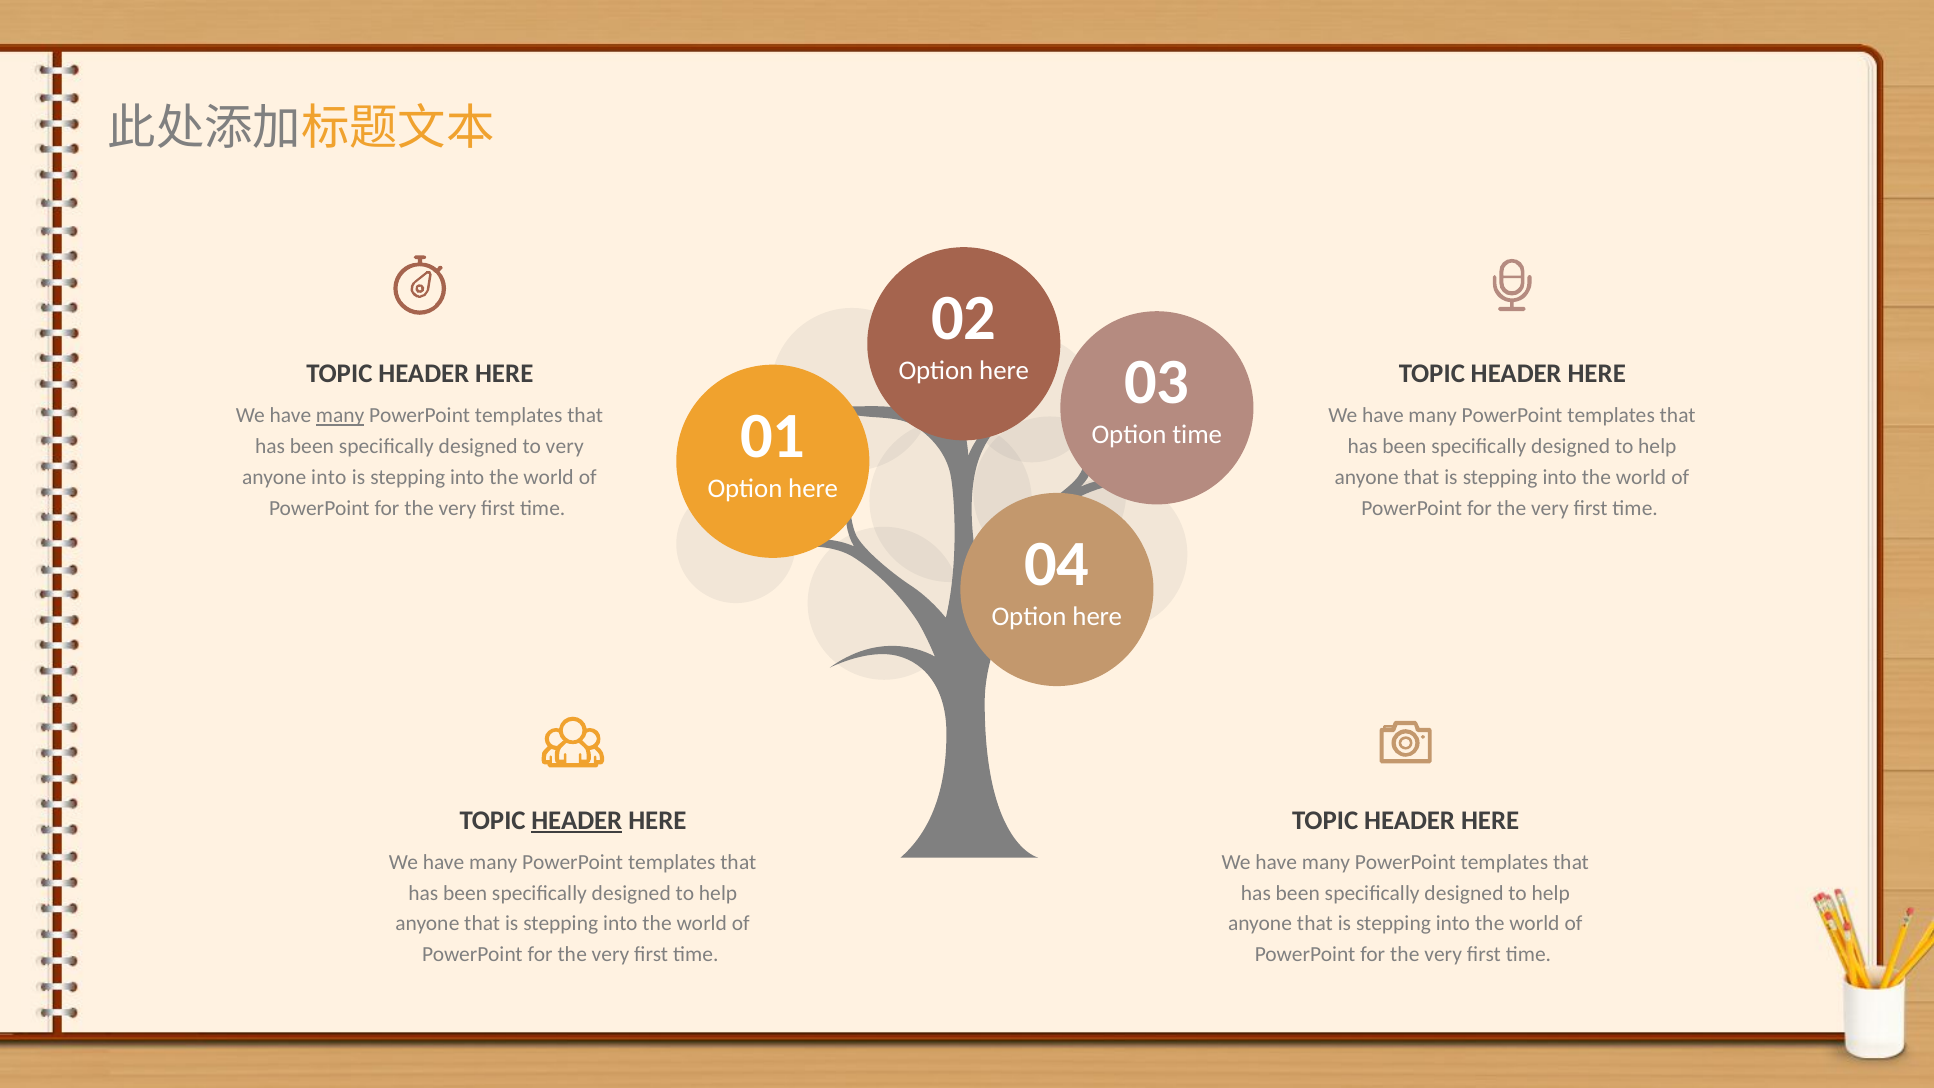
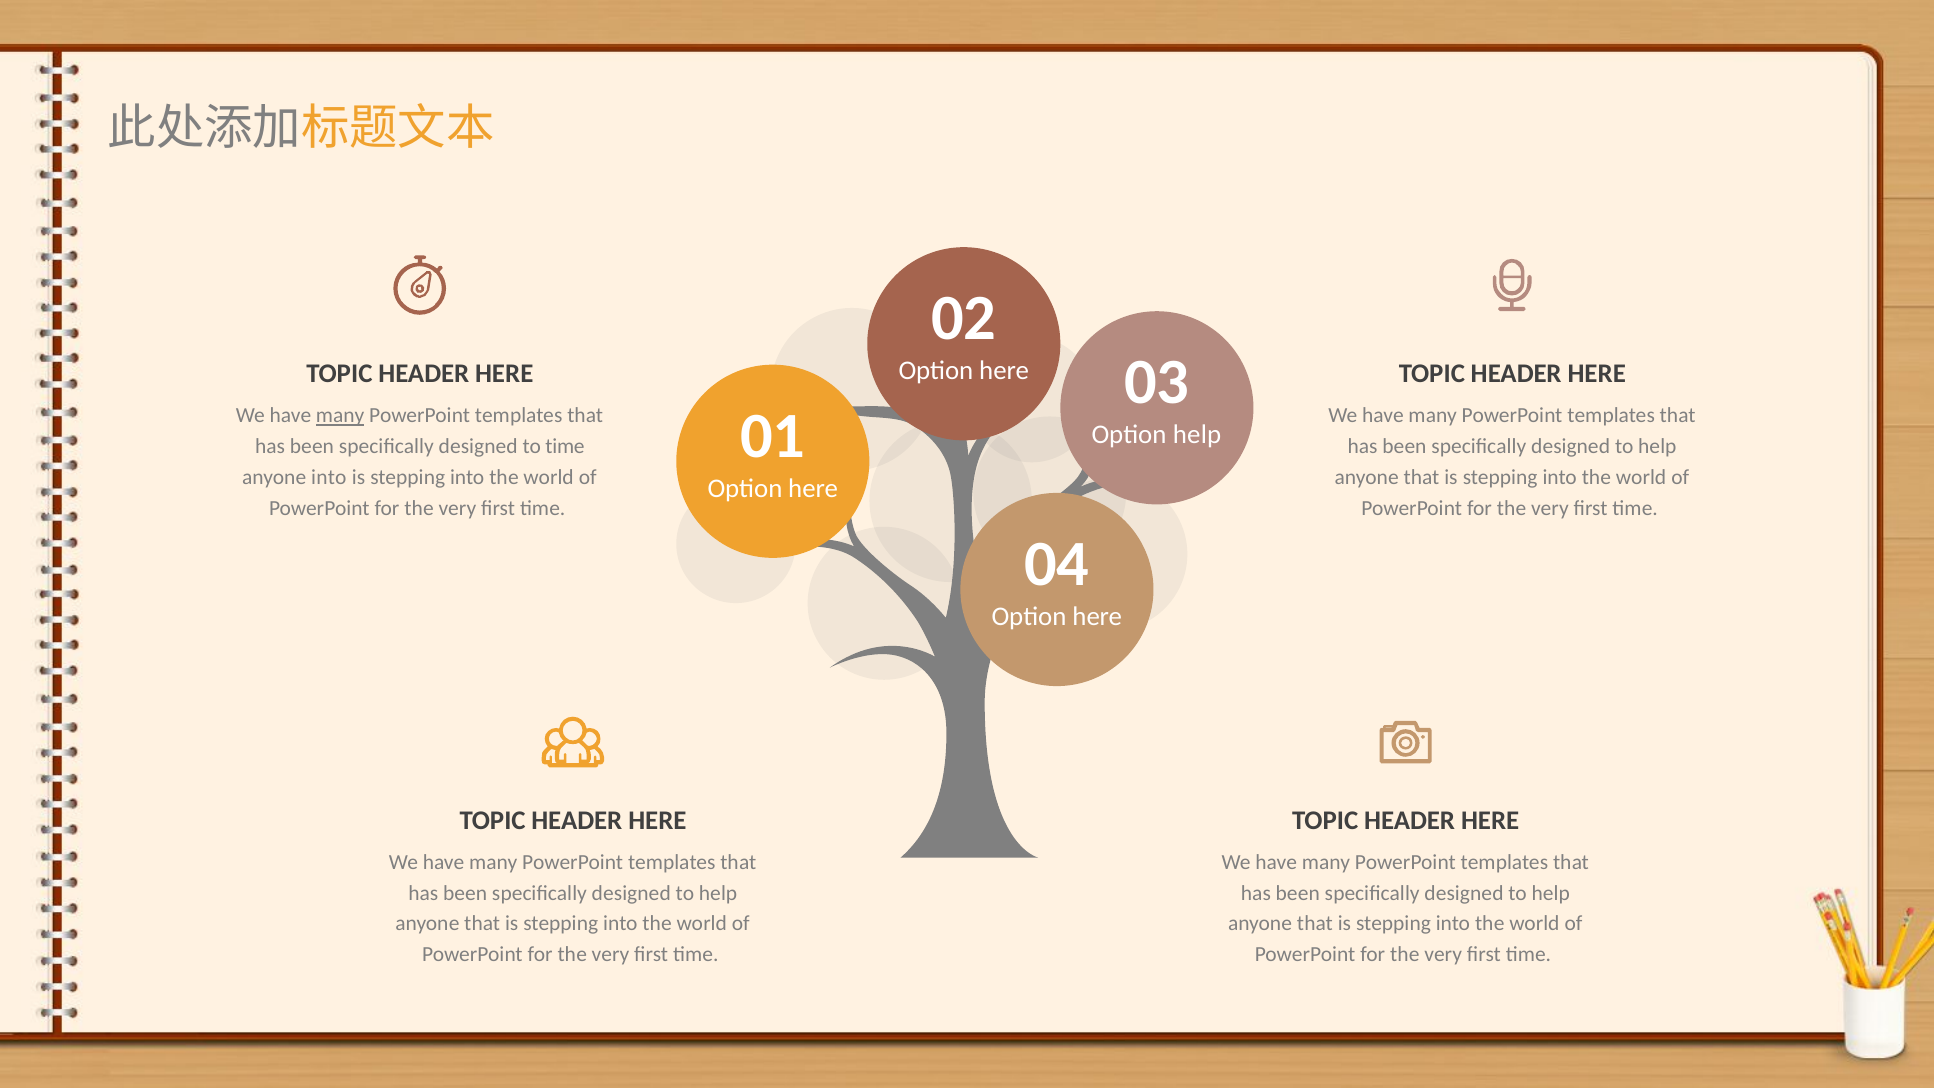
Option time: time -> help
to very: very -> time
HEADER at (577, 820) underline: present -> none
